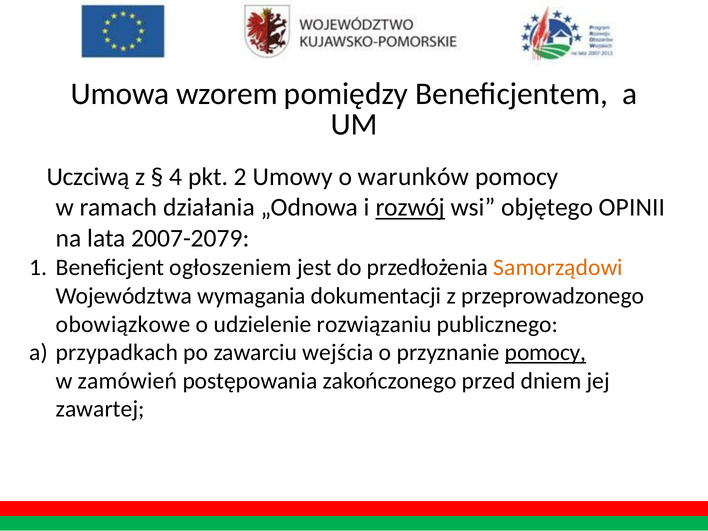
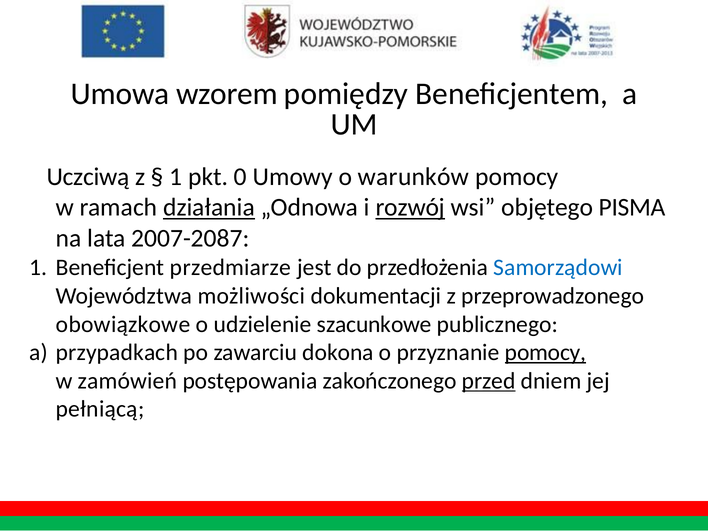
4 at (176, 177): 4 -> 1
2: 2 -> 0
działania underline: none -> present
OPINII: OPINII -> PISMA
2007-2079: 2007-2079 -> 2007-2087
ogłoszeniem: ogłoszeniem -> przedmiarze
Samorządowi colour: orange -> blue
wymagania: wymagania -> możliwości
rozwiązaniu: rozwiązaniu -> szacunkowe
wejścia: wejścia -> dokona
przed underline: none -> present
zawartej: zawartej -> pełniącą
